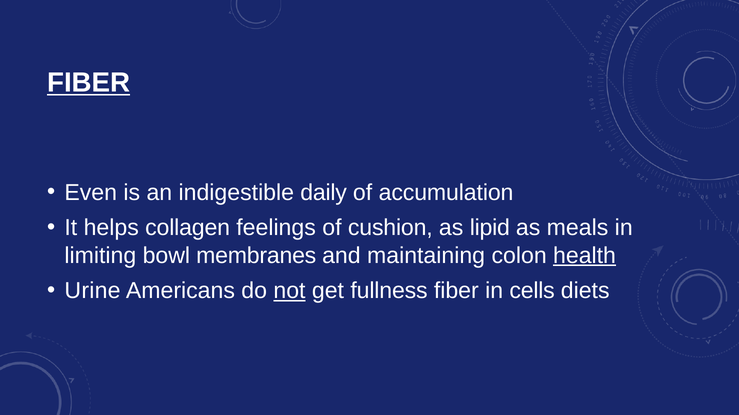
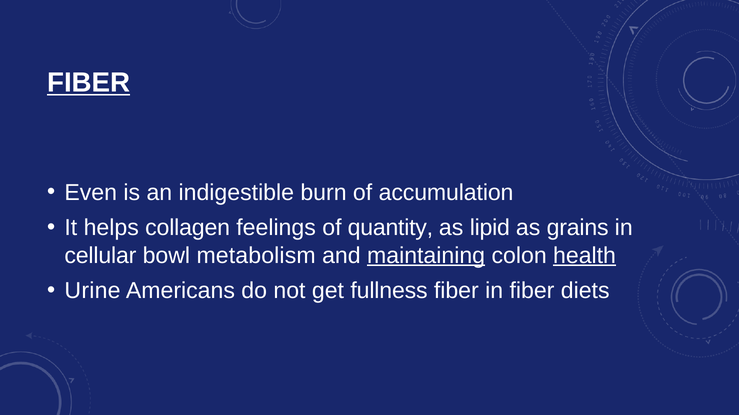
daily: daily -> burn
cushion: cushion -> quantity
meals: meals -> grains
limiting: limiting -> cellular
membranes: membranes -> metabolism
maintaining underline: none -> present
not underline: present -> none
in cells: cells -> fiber
